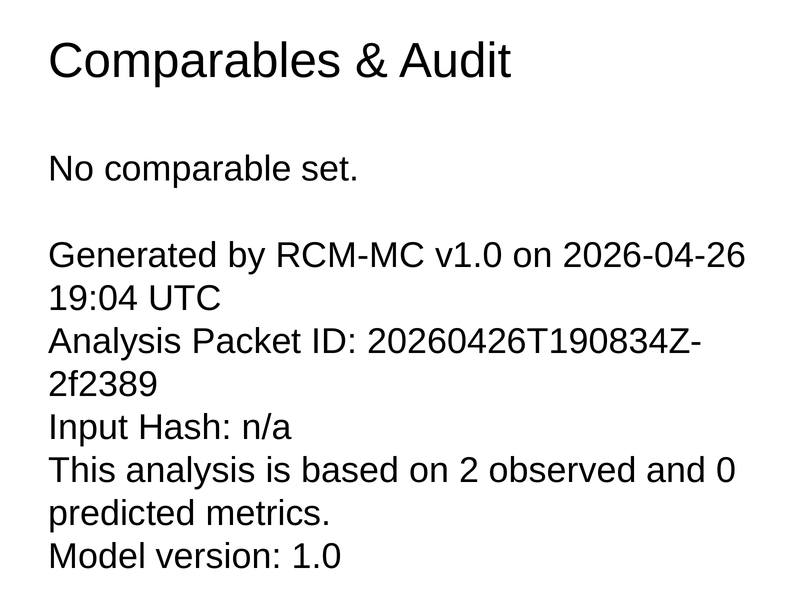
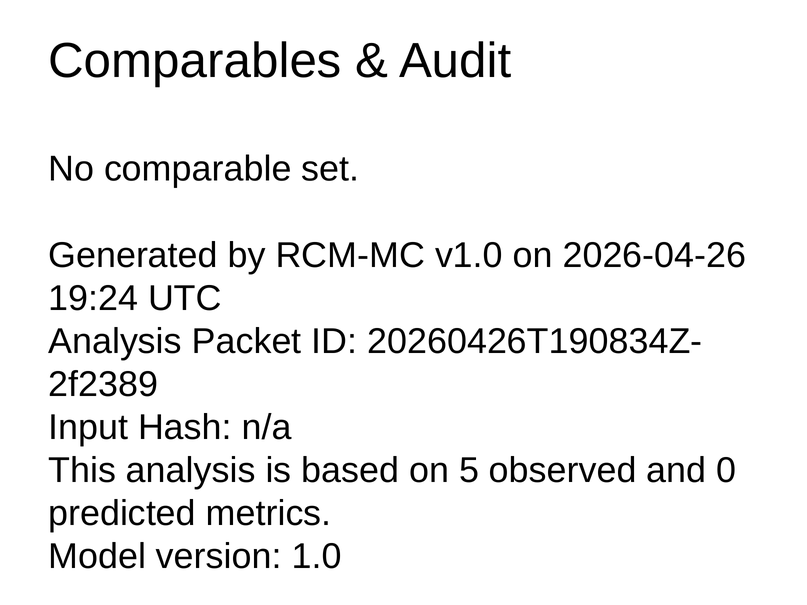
19:04: 19:04 -> 19:24
2: 2 -> 5
